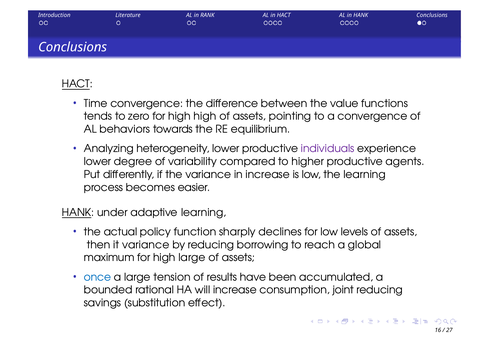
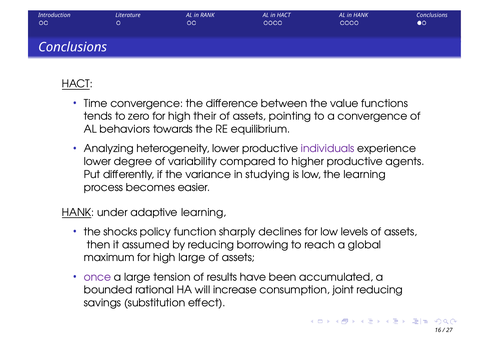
high high: high -> their
in increase: increase -> studying
actual: actual -> shocks
it variance: variance -> assumed
once colour: blue -> purple
